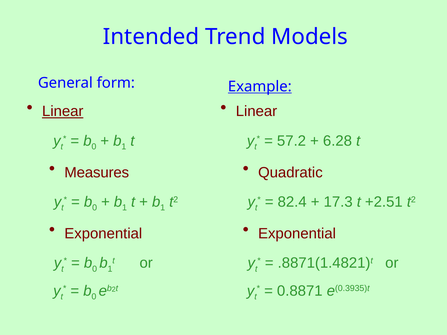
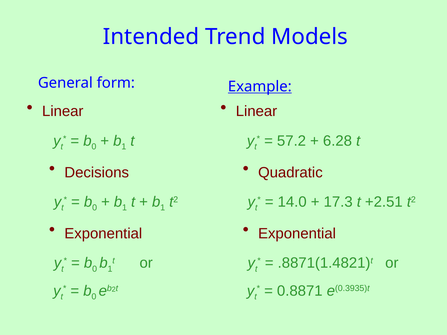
Linear at (63, 111) underline: present -> none
Measures: Measures -> Decisions
82.4: 82.4 -> 14.0
